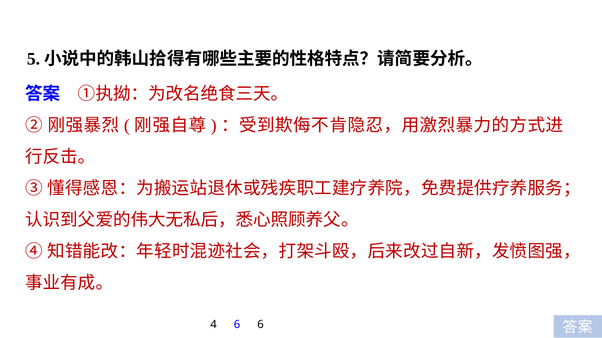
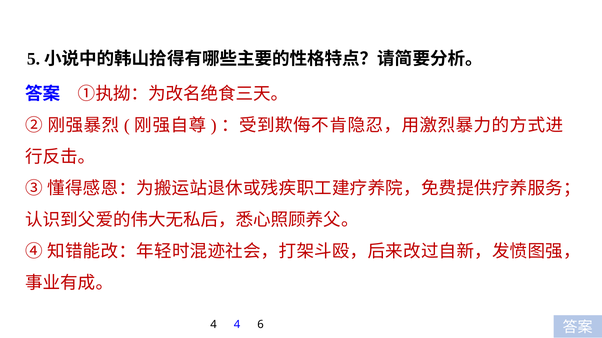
4 6: 6 -> 4
